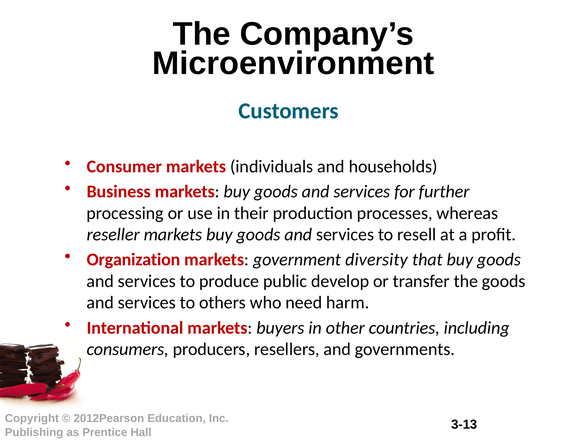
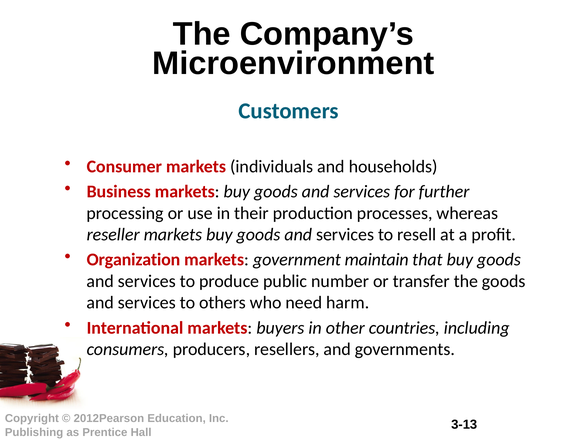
diversity: diversity -> maintain
develop: develop -> number
